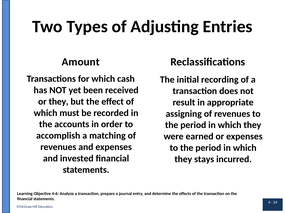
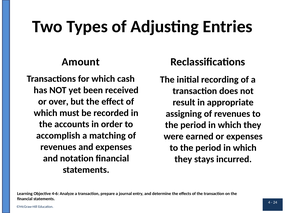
or they: they -> over
invested: invested -> notation
